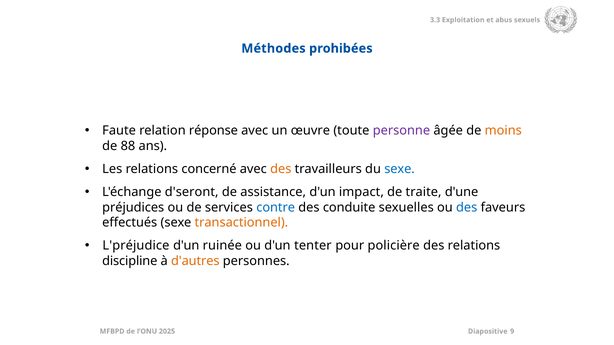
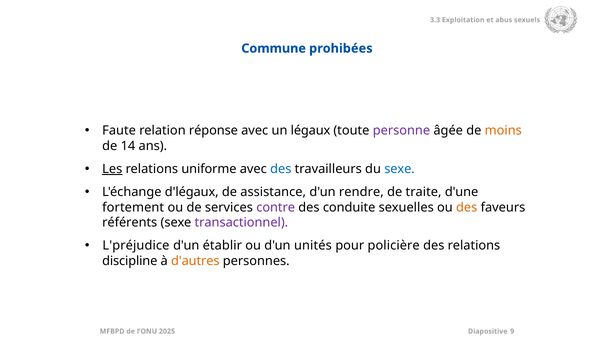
Méthodes: Méthodes -> Commune
œuvre: œuvre -> légaux
88: 88 -> 14
Les underline: none -> present
concerné: concerné -> uniforme
des at (281, 169) colour: orange -> blue
d'seront: d'seront -> d'légaux
impact: impact -> rendre
préjudices: préjudices -> fortement
contre colour: blue -> purple
des at (467, 208) colour: blue -> orange
effectués: effectués -> référents
transactionnel colour: orange -> purple
ruinée: ruinée -> établir
tenter: tenter -> unités
